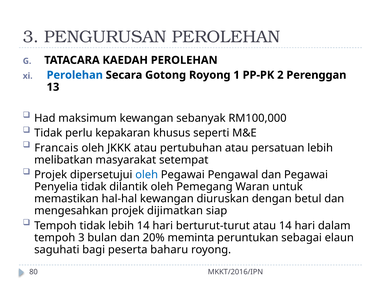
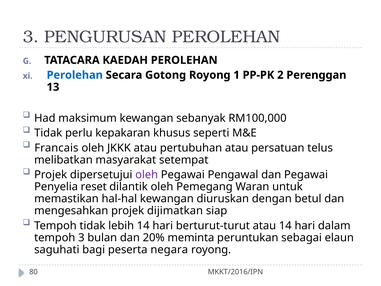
persatuan lebih: lebih -> telus
oleh at (147, 175) colour: blue -> purple
Penyelia tidak: tidak -> reset
baharu: baharu -> negara
